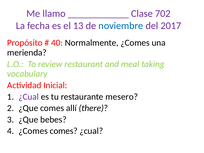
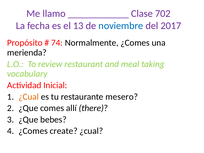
40: 40 -> 74
¿Cual at (29, 97) colour: purple -> orange
¿Comes comes: comes -> create
